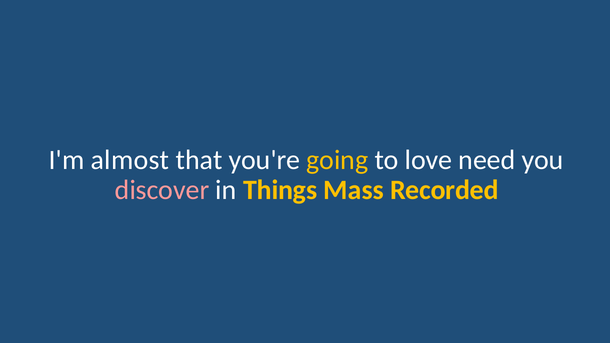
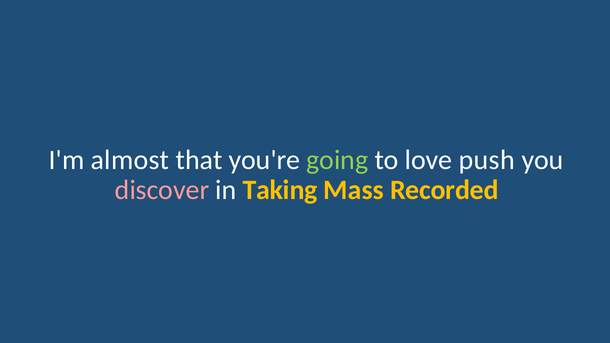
going colour: yellow -> light green
need: need -> push
Things: Things -> Taking
